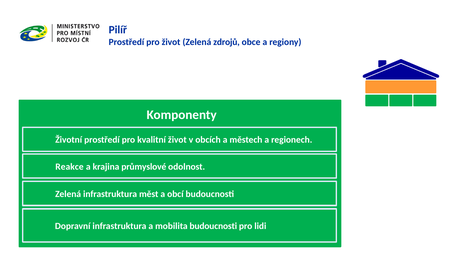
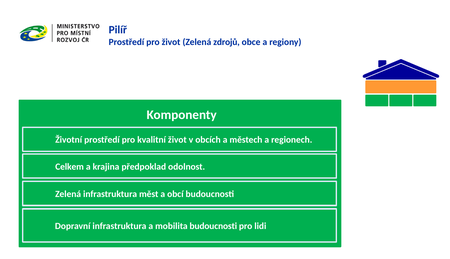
Reakce: Reakce -> Celkem
průmyslové: průmyslové -> předpoklad
